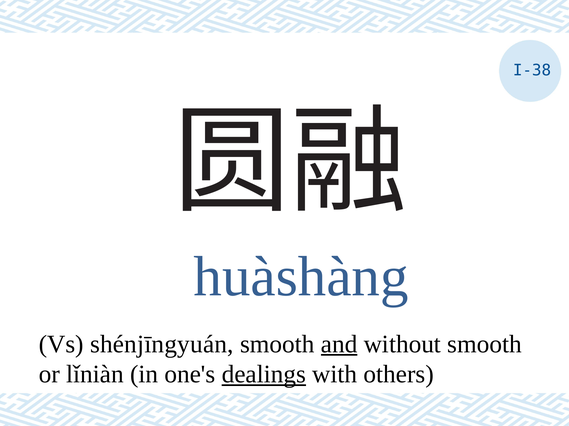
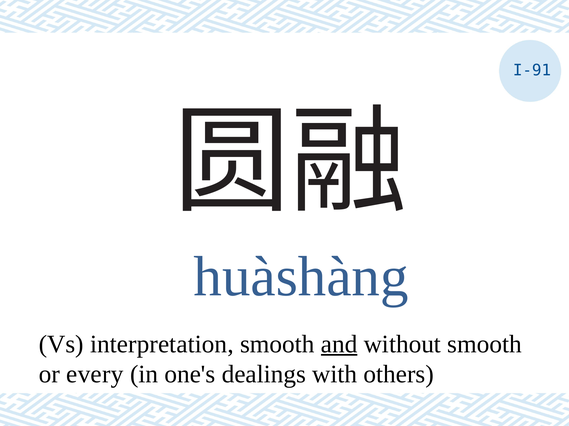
I-38: I-38 -> I-91
shénjīngyuán: shénjīngyuán -> interpretation
lǐniàn: lǐniàn -> every
dealings underline: present -> none
